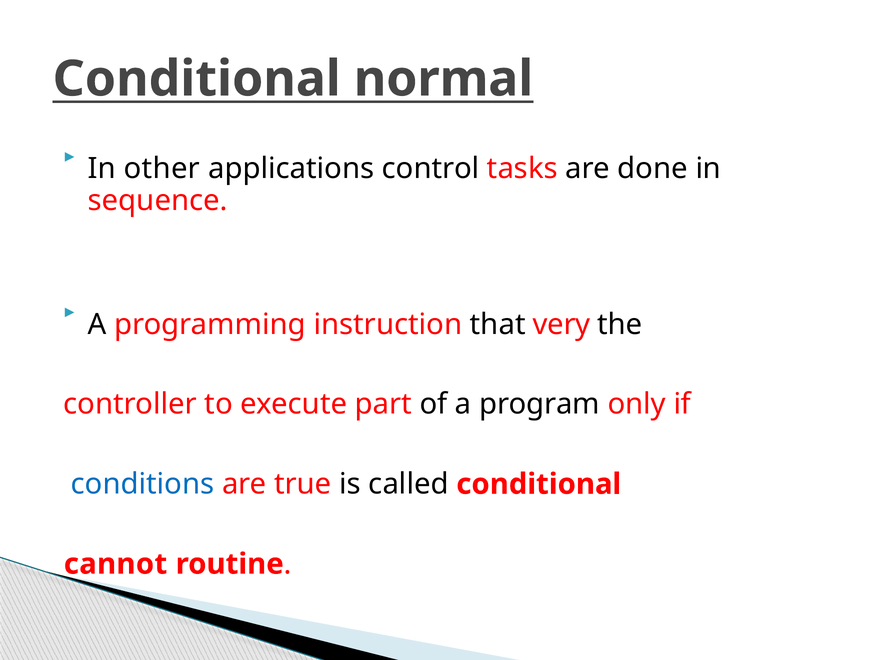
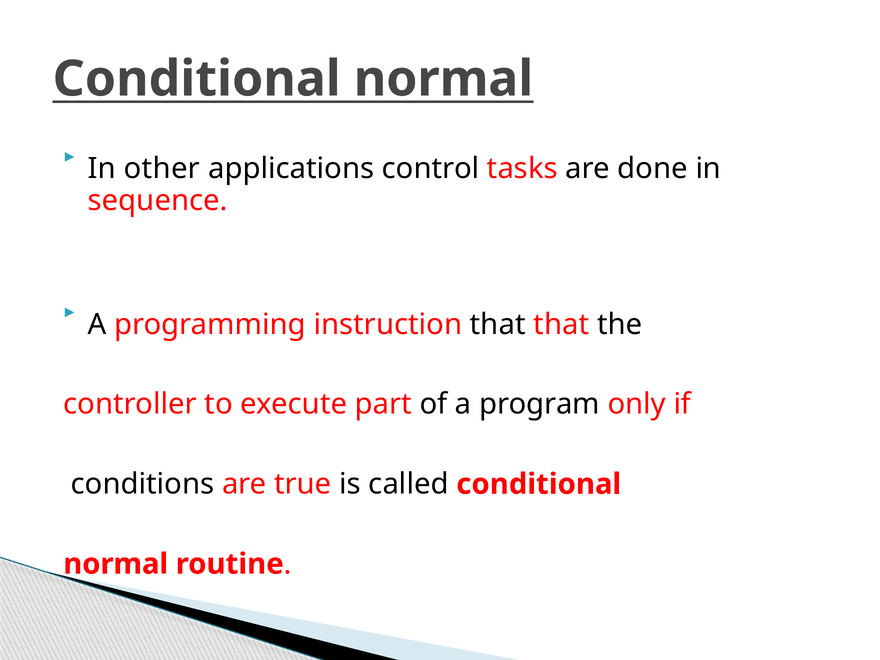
that very: very -> that
conditions colour: blue -> black
cannot at (115, 564): cannot -> normal
